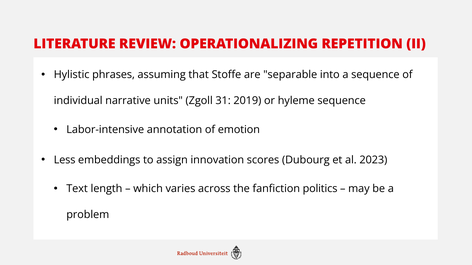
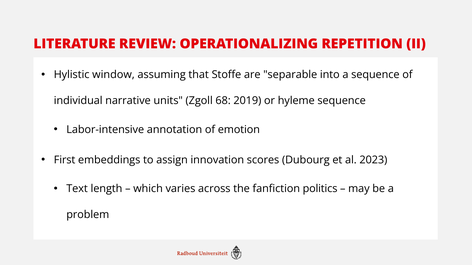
phrases: phrases -> window
31: 31 -> 68
Less: Less -> First
